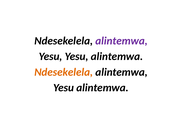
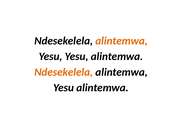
alintemwa at (122, 41) colour: purple -> orange
